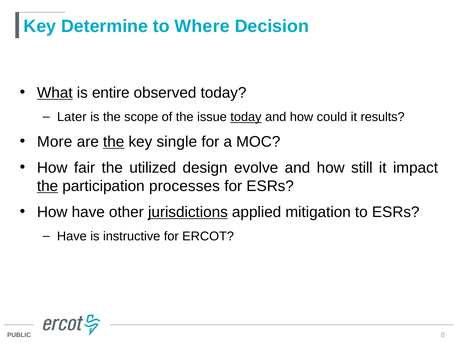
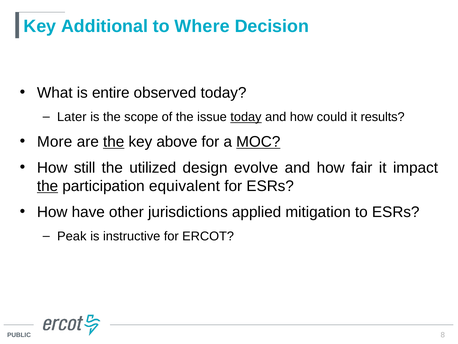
Determine: Determine -> Additional
What underline: present -> none
single: single -> above
MOC underline: none -> present
fair: fair -> still
still: still -> fair
processes: processes -> equivalent
jurisdictions underline: present -> none
Have at (72, 236): Have -> Peak
